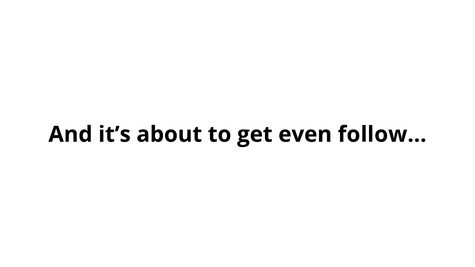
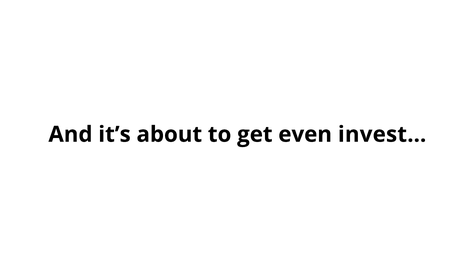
follow…: follow… -> invest…
